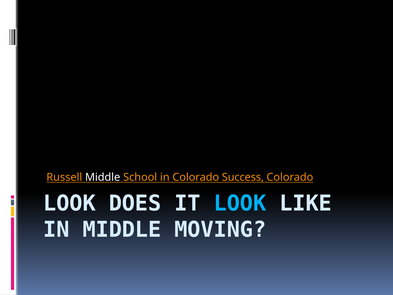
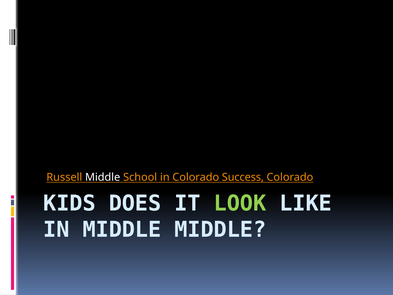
LOOK at (69, 203): LOOK -> KIDS
LOOK at (240, 203) colour: light blue -> light green
MIDDLE MOVING: MOVING -> MIDDLE
